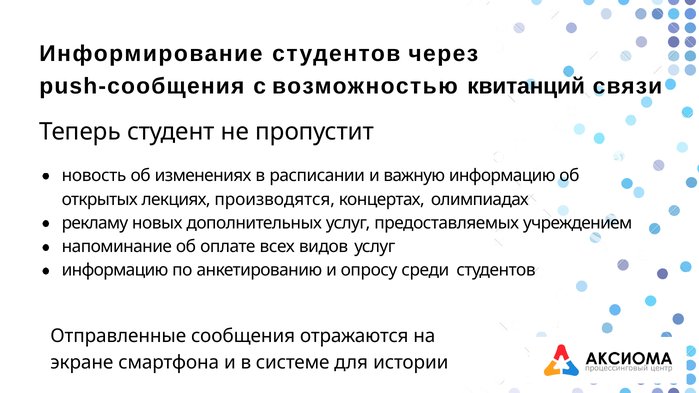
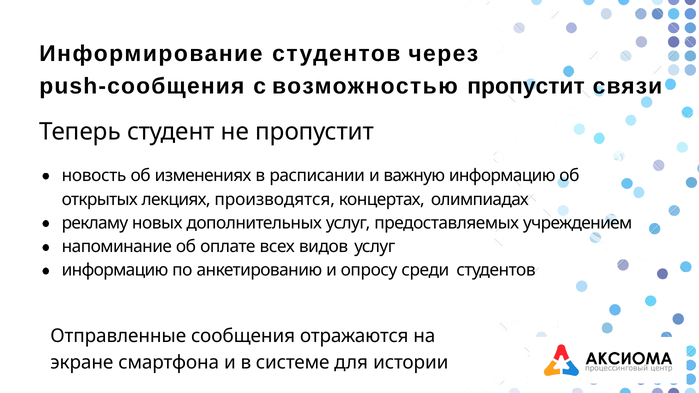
возможностью квитанций: квитанций -> пропустит
